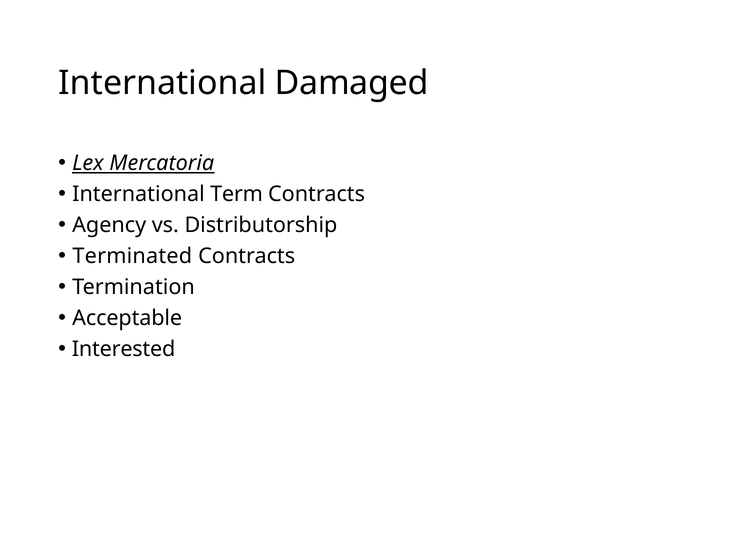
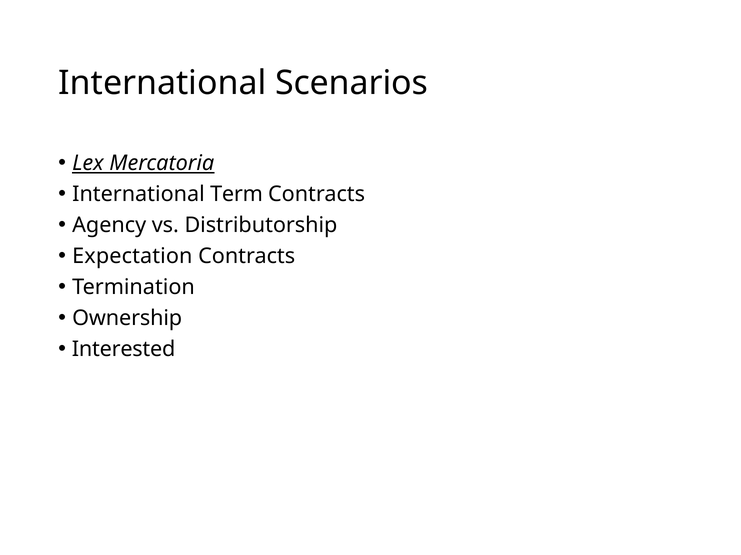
Damaged: Damaged -> Scenarios
Terminated: Terminated -> Expectation
Acceptable: Acceptable -> Ownership
